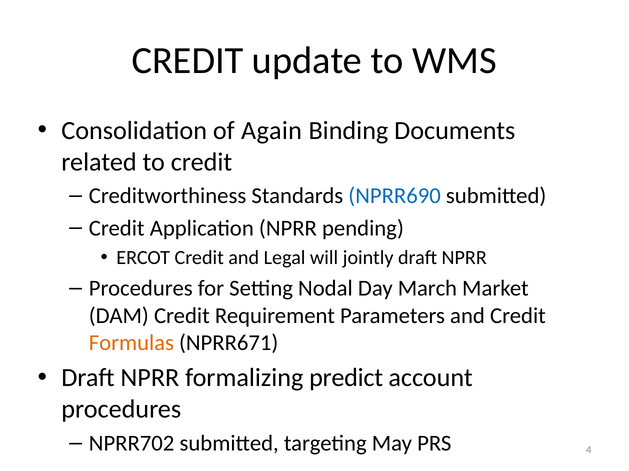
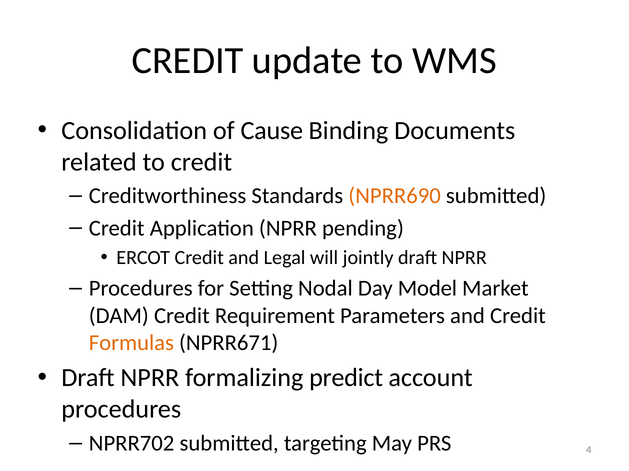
Again: Again -> Cause
NPRR690 colour: blue -> orange
March: March -> Model
